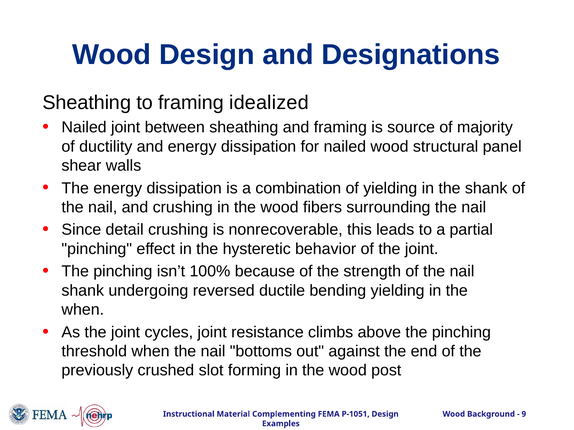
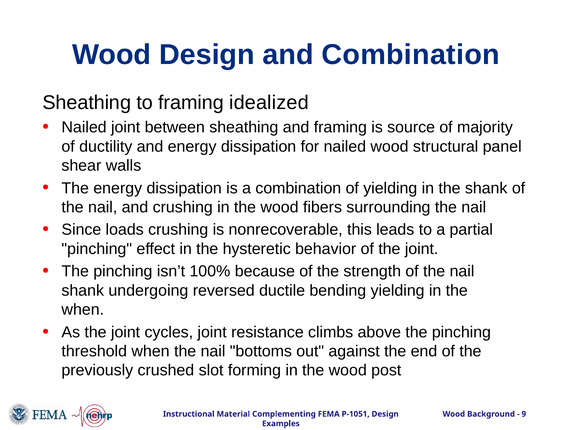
and Designations: Designations -> Combination
detail: detail -> loads
